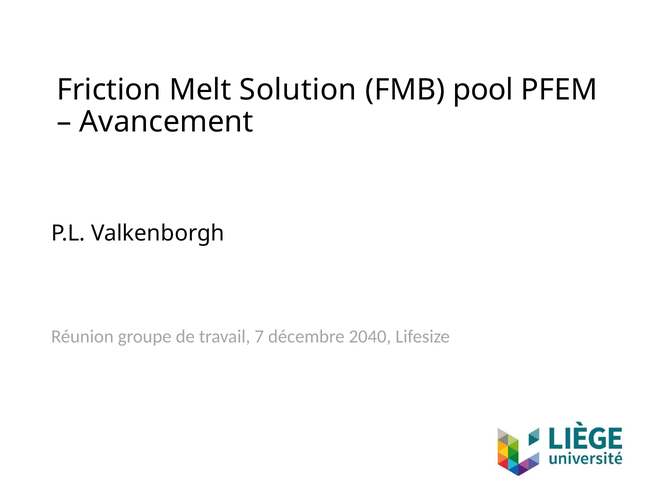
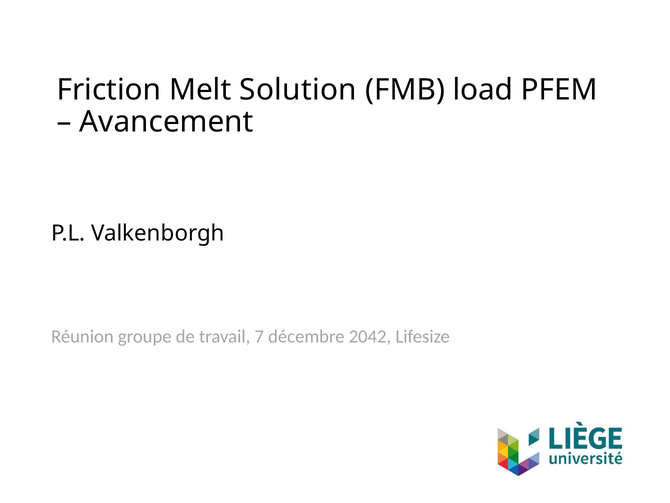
pool: pool -> load
2040: 2040 -> 2042
